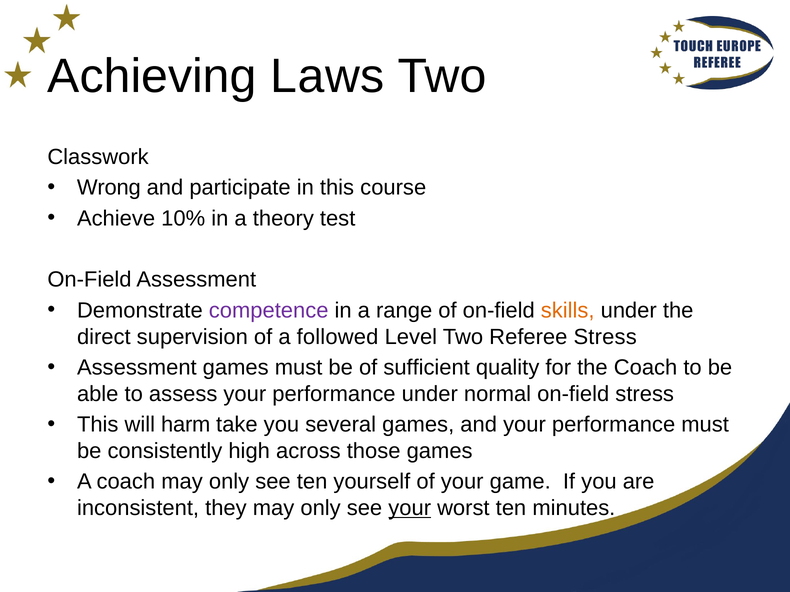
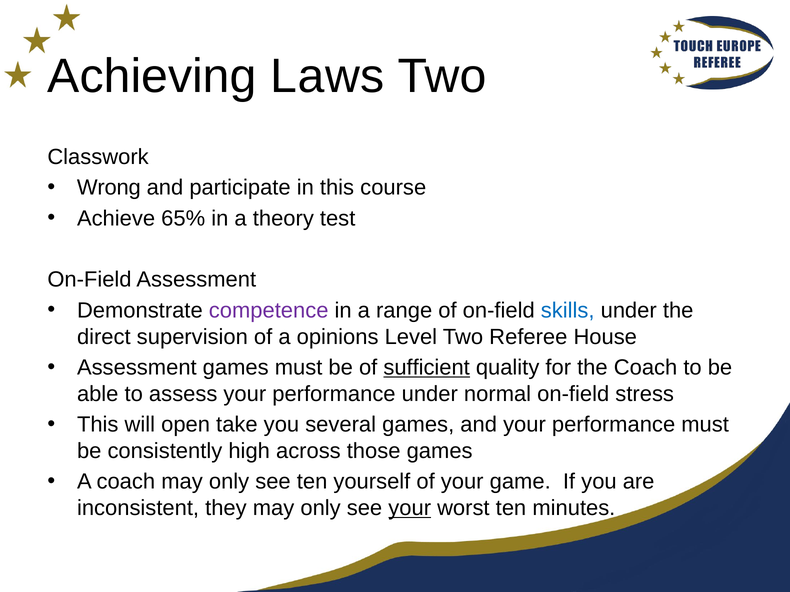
10%: 10% -> 65%
skills colour: orange -> blue
followed: followed -> opinions
Referee Stress: Stress -> House
sufficient underline: none -> present
harm: harm -> open
